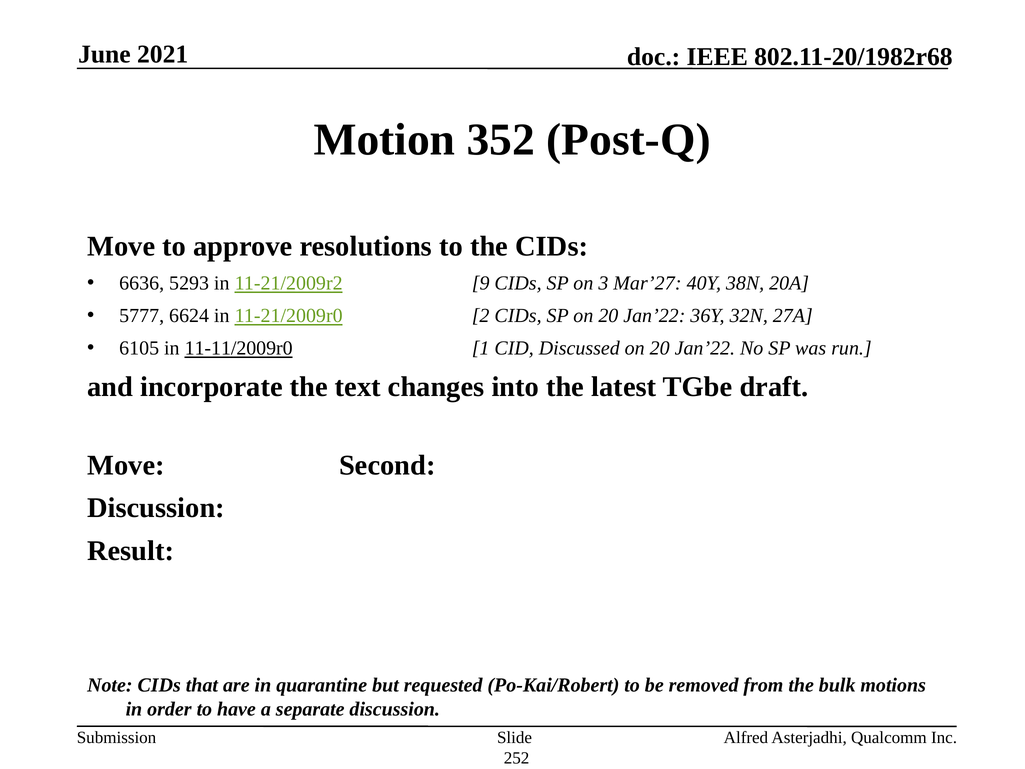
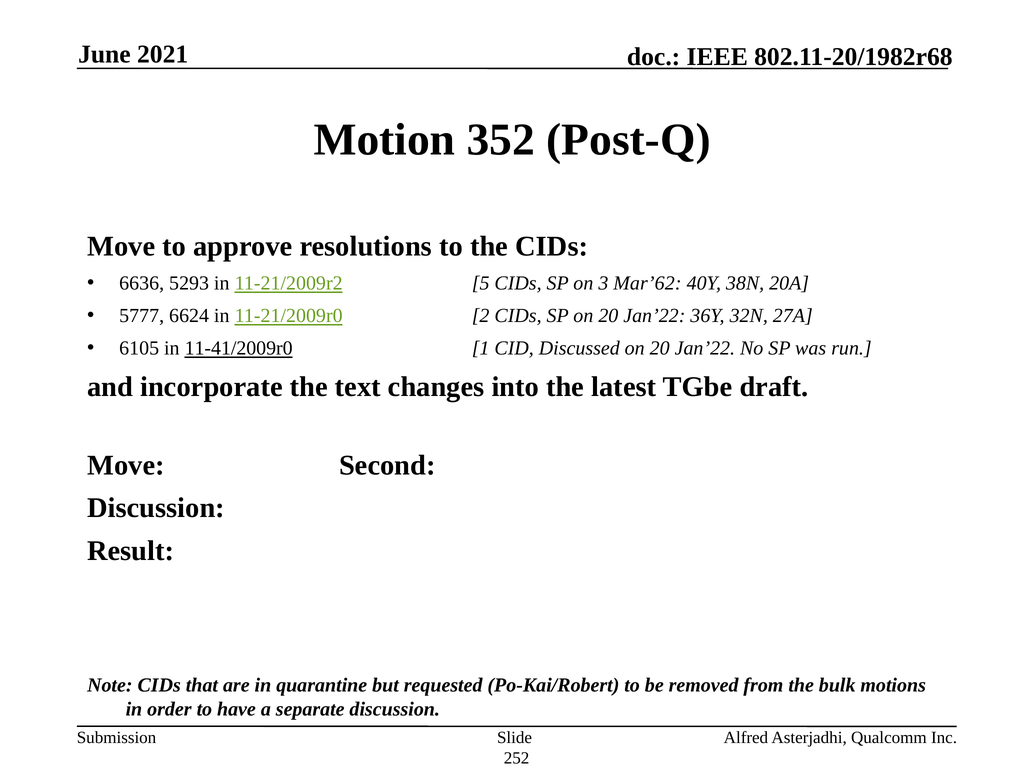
9: 9 -> 5
Mar’27: Mar’27 -> Mar’62
11-11/2009r0: 11-11/2009r0 -> 11-41/2009r0
